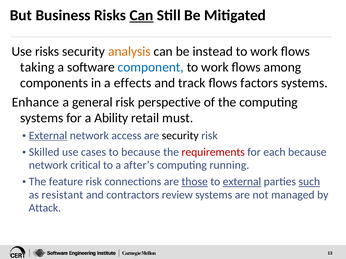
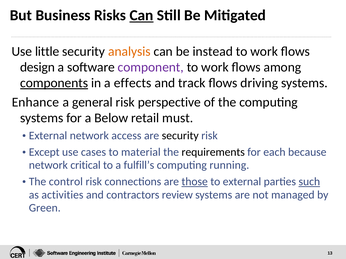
Use risks: risks -> little
taking: taking -> design
component colour: blue -> purple
components underline: none -> present
factors: factors -> driving
Ability: Ability -> Below
External at (48, 136) underline: present -> none
Skilled: Skilled -> Except
to because: because -> material
requirements colour: red -> black
after’s: after’s -> fulfill’s
feature: feature -> control
external at (242, 182) underline: present -> none
resistant: resistant -> activities
Attack: Attack -> Green
